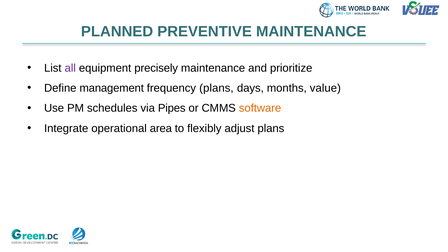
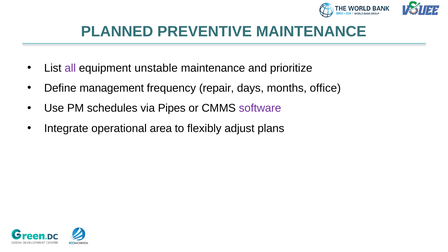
precisely: precisely -> unstable
frequency plans: plans -> repair
value: value -> office
software colour: orange -> purple
